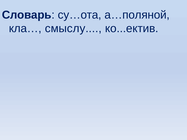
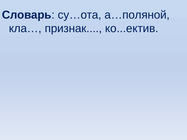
смыслу: смыслу -> признак
